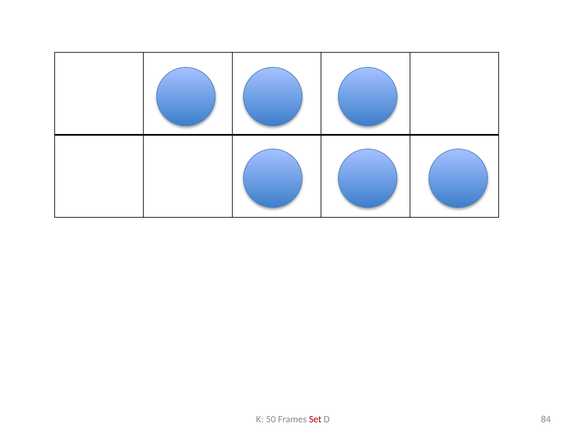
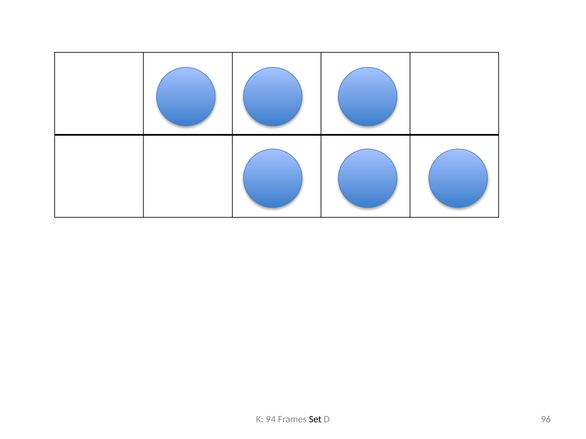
50: 50 -> 94
Set colour: red -> black
84: 84 -> 96
